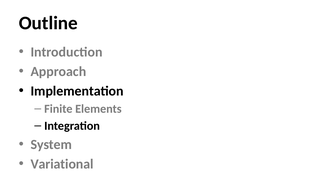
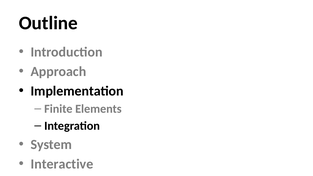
Variational: Variational -> Interactive
